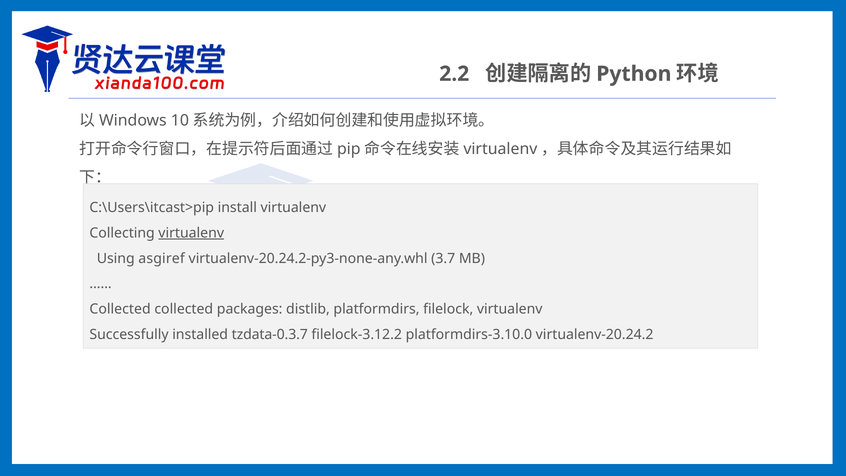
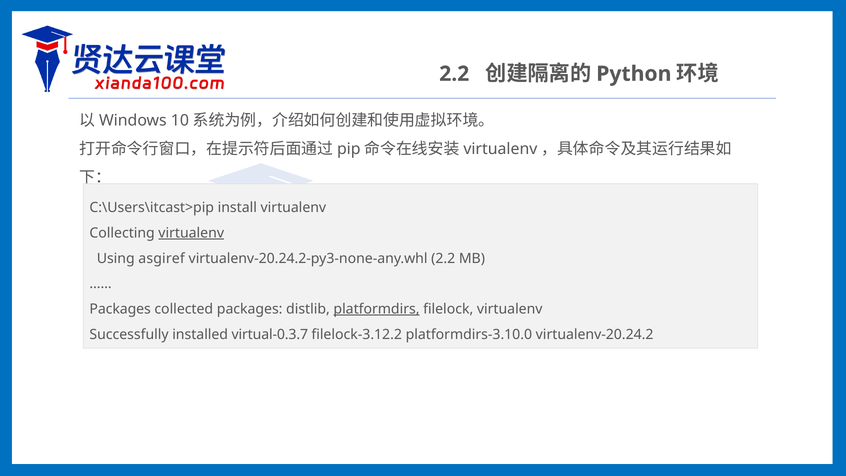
virtualenv-20.24.2-py3-none-any.whl 3.7: 3.7 -> 2.2
Collected at (120, 309): Collected -> Packages
platformdirs underline: none -> present
tzdata-0.3.7: tzdata-0.3.7 -> virtual-0.3.7
